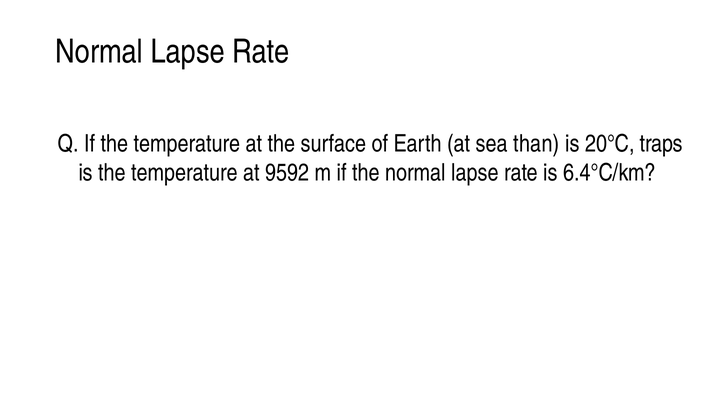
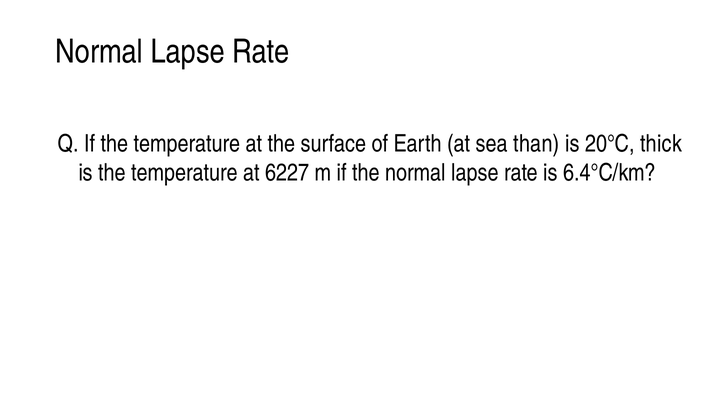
traps: traps -> thick
9592: 9592 -> 6227
